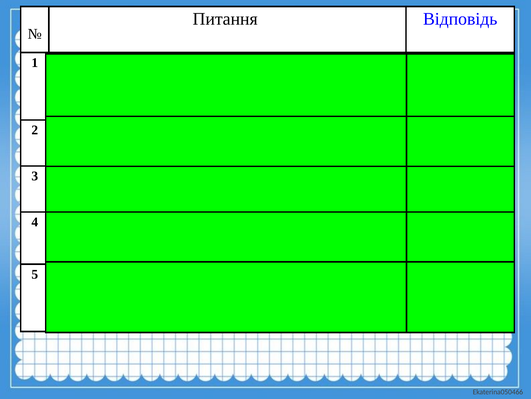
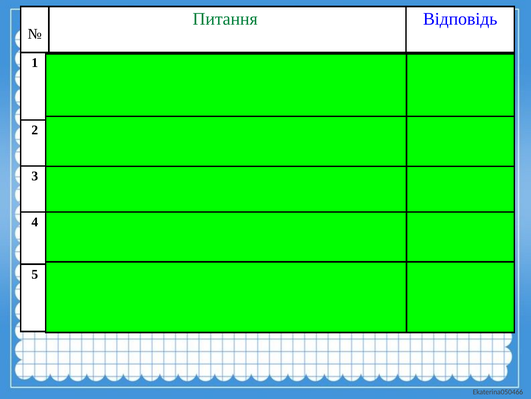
Питання colour: black -> green
